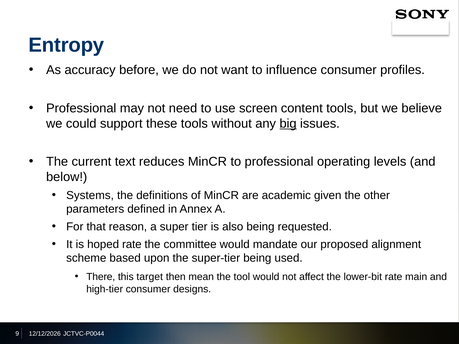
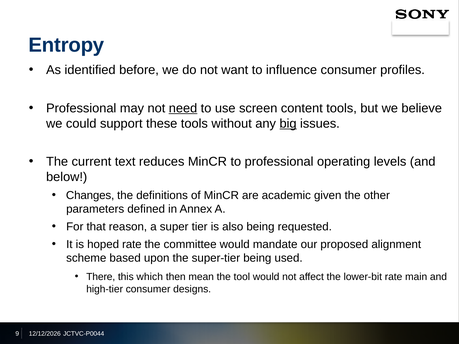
accuracy: accuracy -> identified
need underline: none -> present
Systems: Systems -> Changes
target: target -> which
